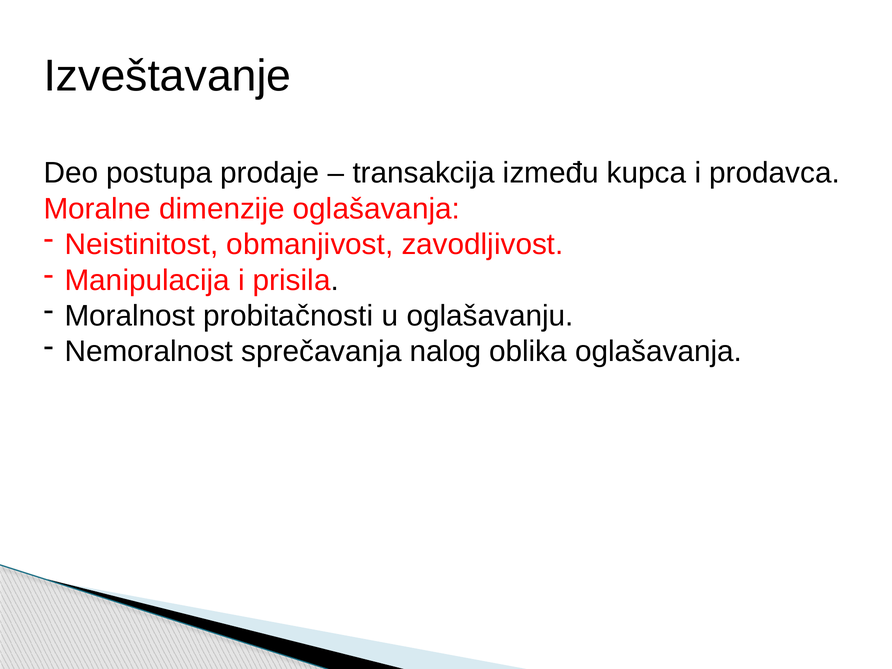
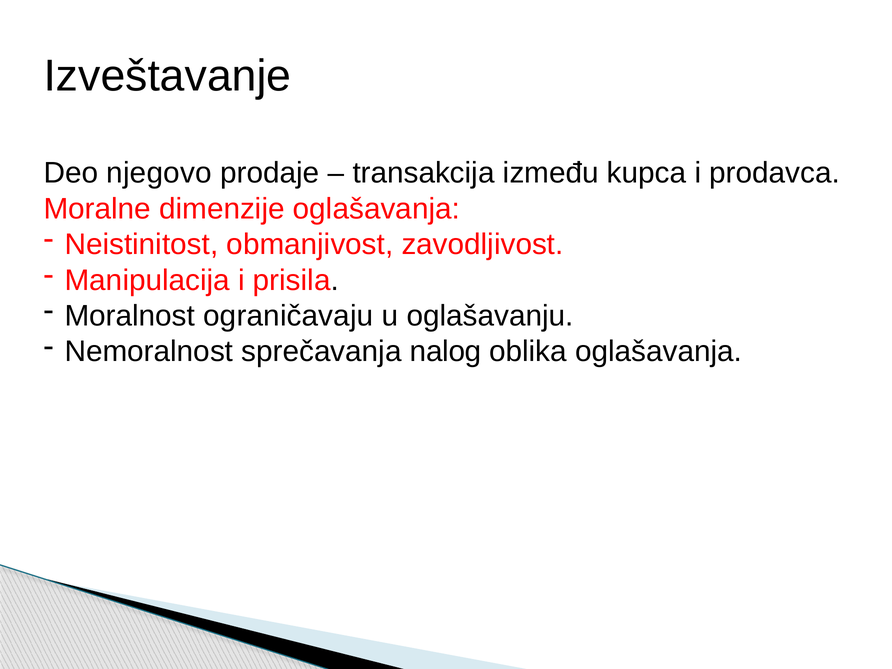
postupa: postupa -> njegovo
probitačnosti: probitačnosti -> ograničavaju
